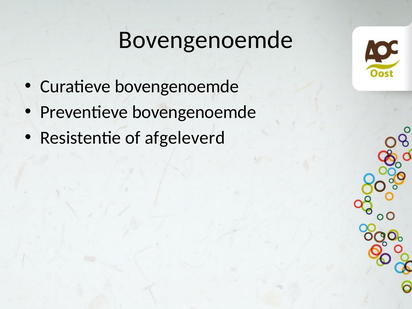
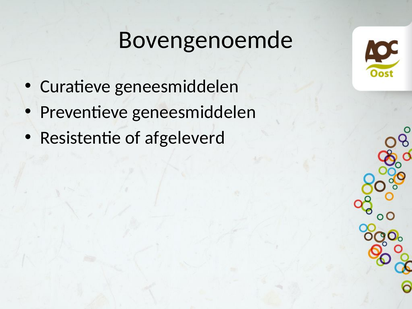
Curatieve bovengenoemde: bovengenoemde -> geneesmiddelen
Preventieve bovengenoemde: bovengenoemde -> geneesmiddelen
